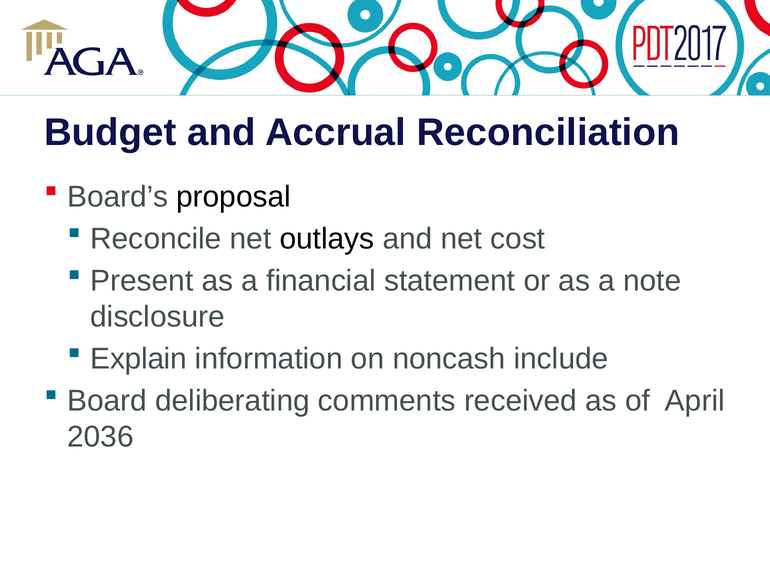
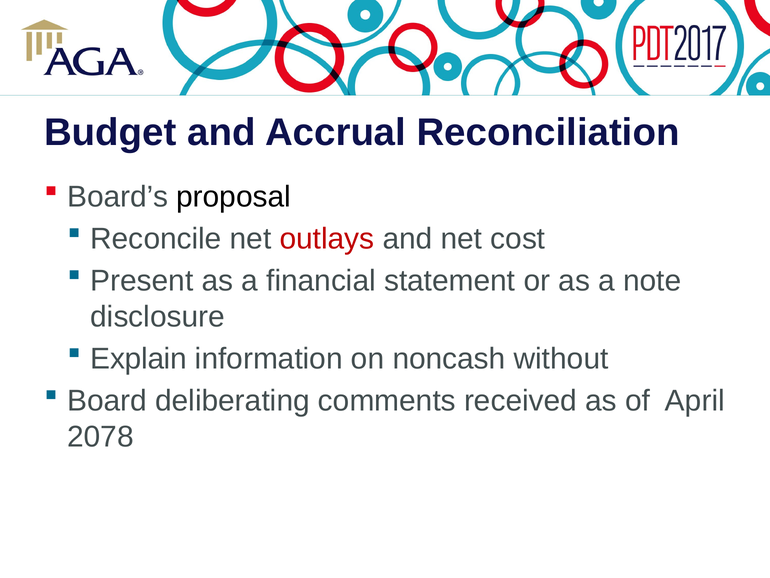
outlays colour: black -> red
include: include -> without
2036: 2036 -> 2078
